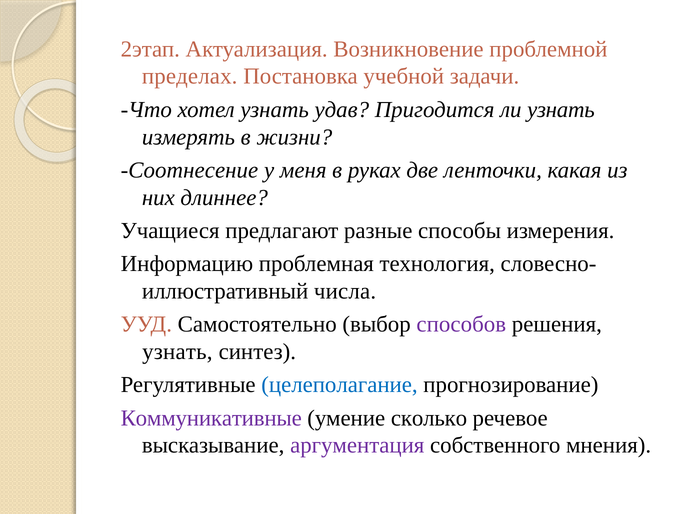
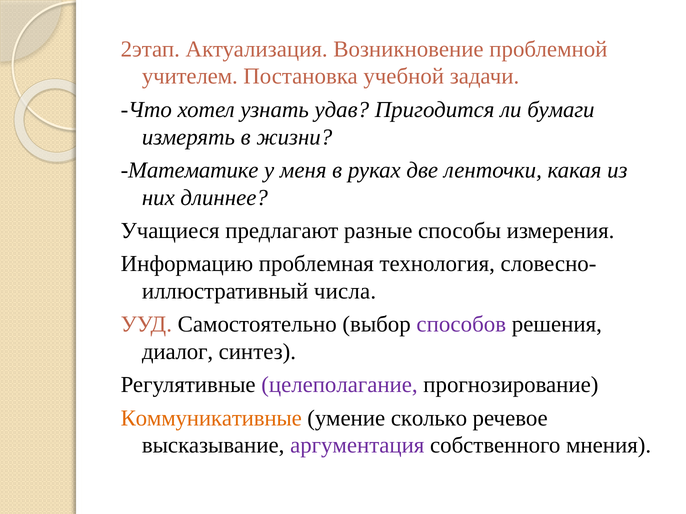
пределах: пределах -> учителем
ли узнать: узнать -> бумаги
Соотнесение: Соотнесение -> Математике
узнать at (177, 352): узнать -> диалог
целеполагание colour: blue -> purple
Коммуникативные colour: purple -> orange
